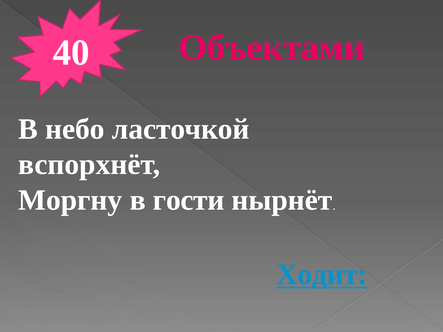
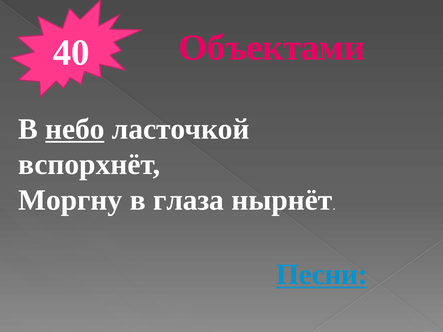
небо underline: none -> present
гости: гости -> глаза
Ходит: Ходит -> Песни
